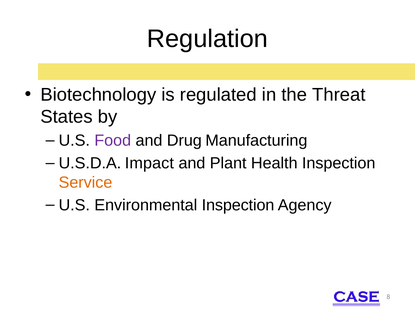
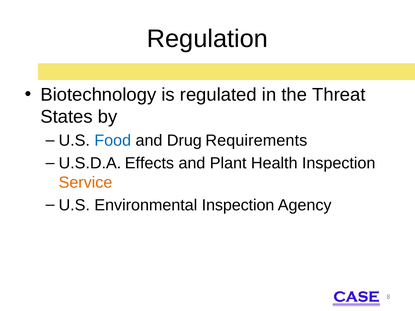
Food colour: purple -> blue
Manufacturing: Manufacturing -> Requirements
Impact: Impact -> Effects
